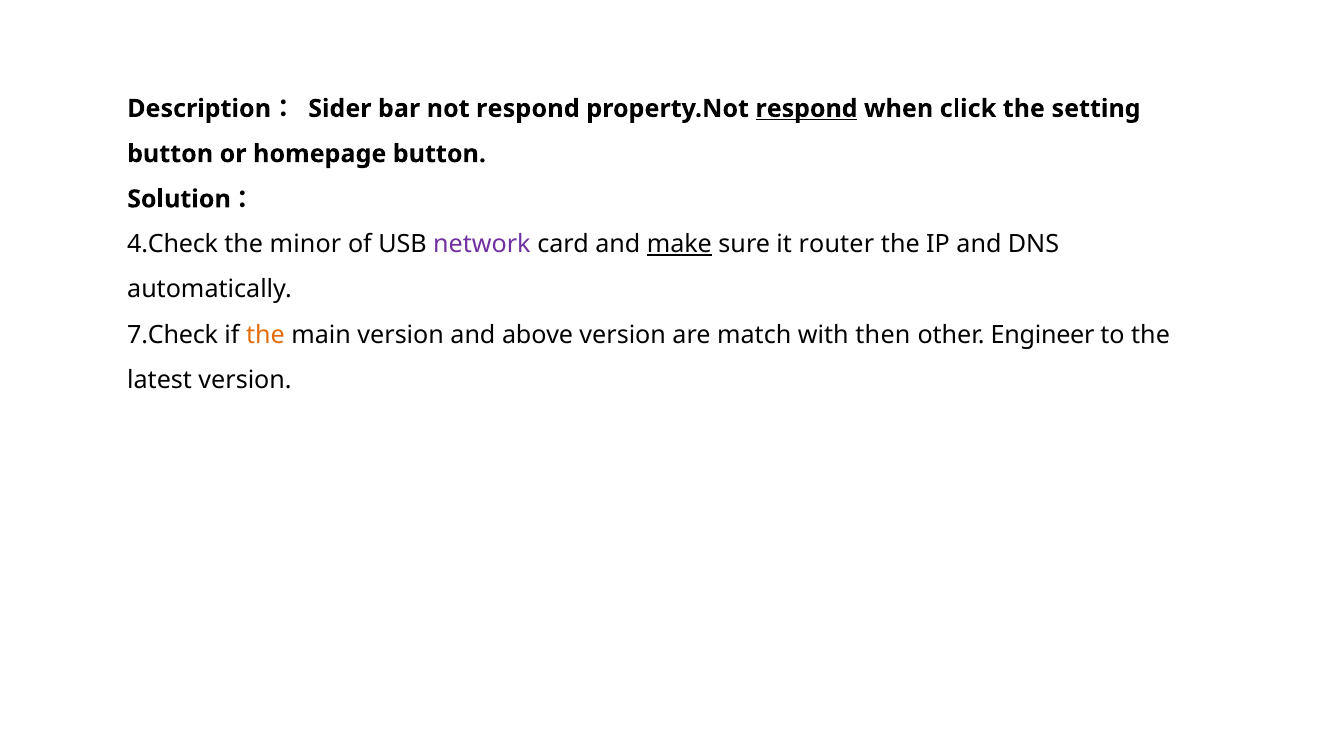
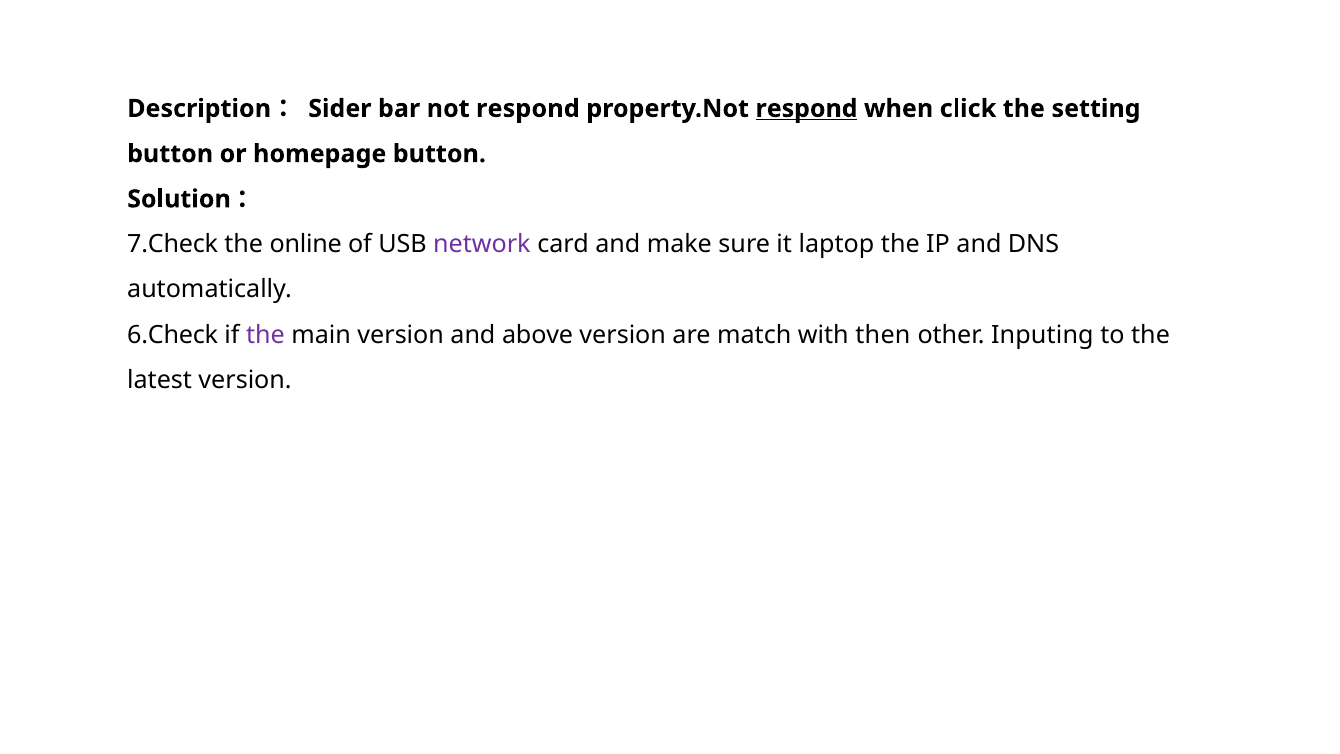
4.Check: 4.Check -> 7.Check
minor: minor -> online
make underline: present -> none
router: router -> laptop
7.Check: 7.Check -> 6.Check
the at (265, 335) colour: orange -> purple
Engineer: Engineer -> Inputing
